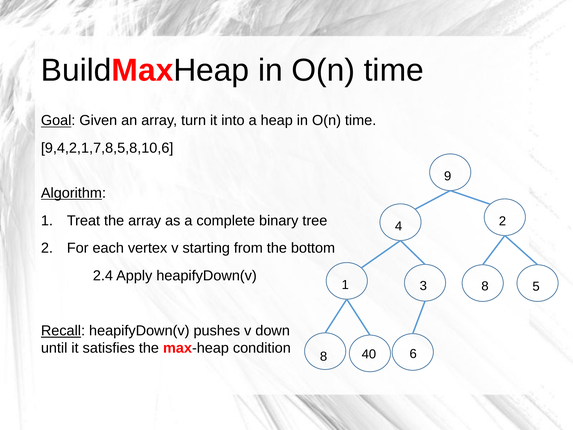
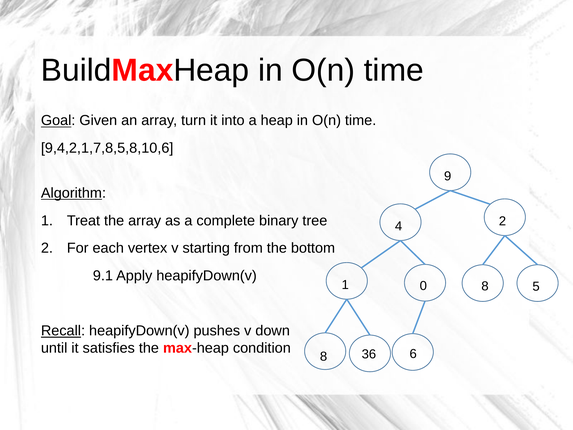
2.4: 2.4 -> 9.1
3: 3 -> 0
40: 40 -> 36
